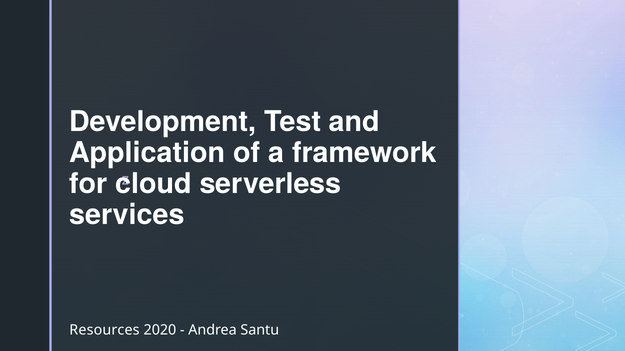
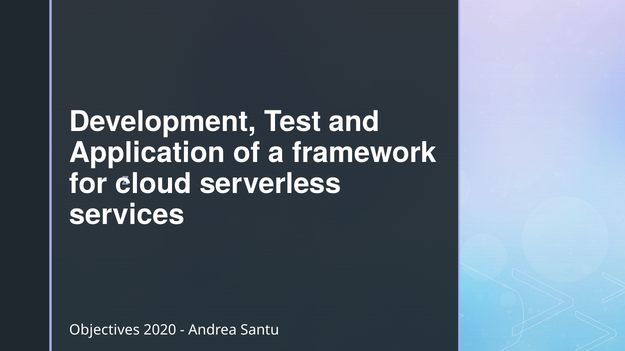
Resources: Resources -> Objectives
